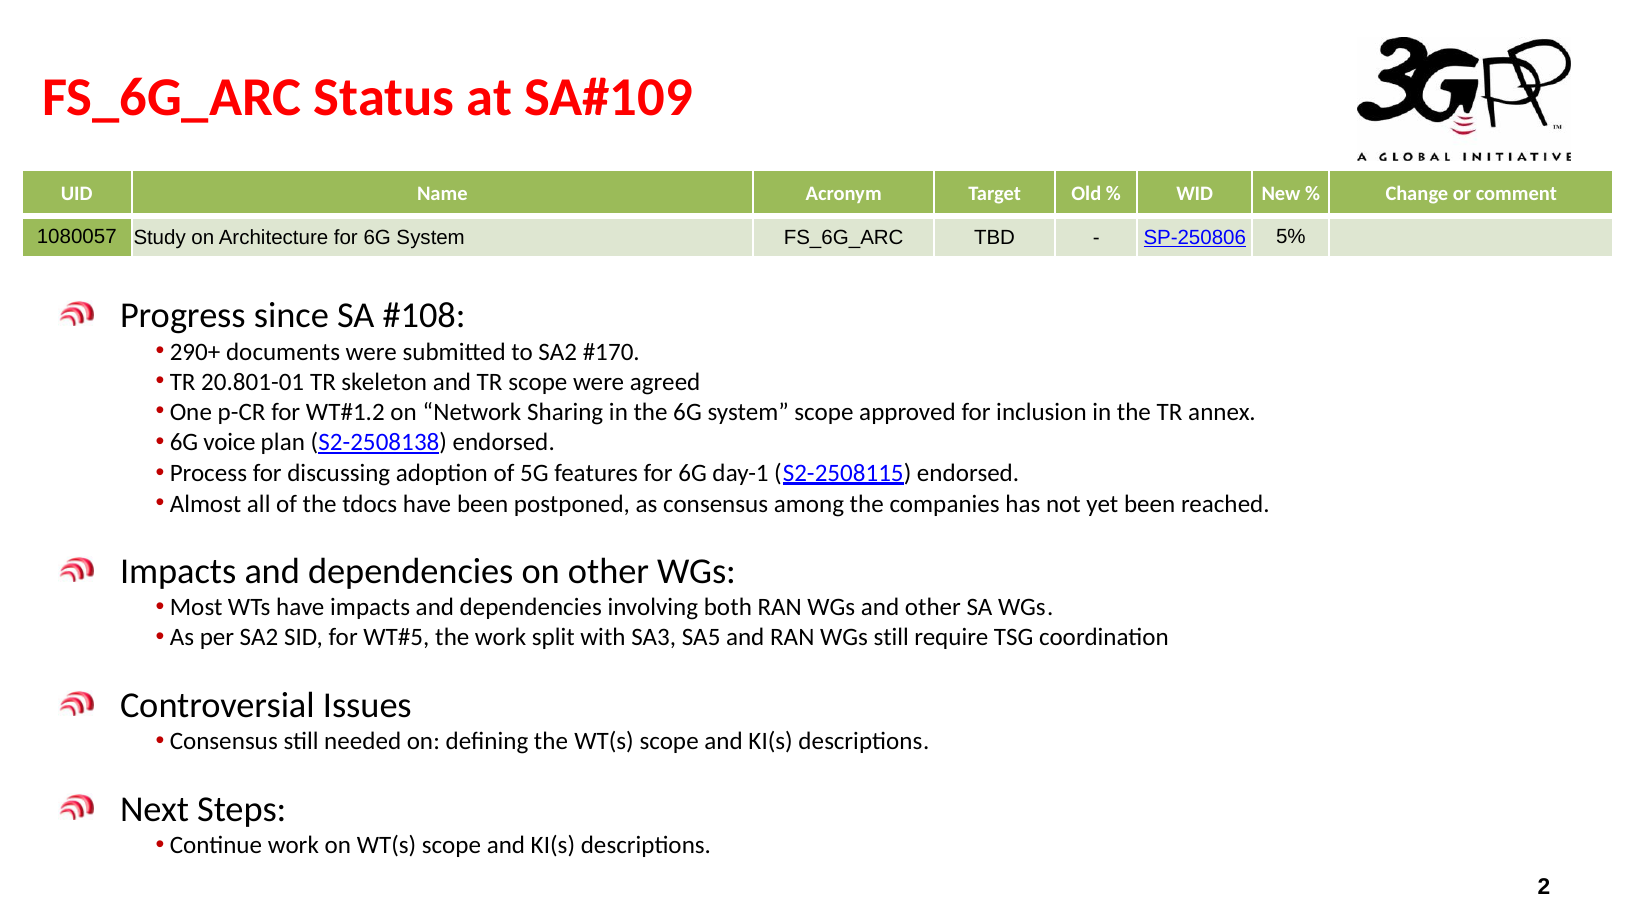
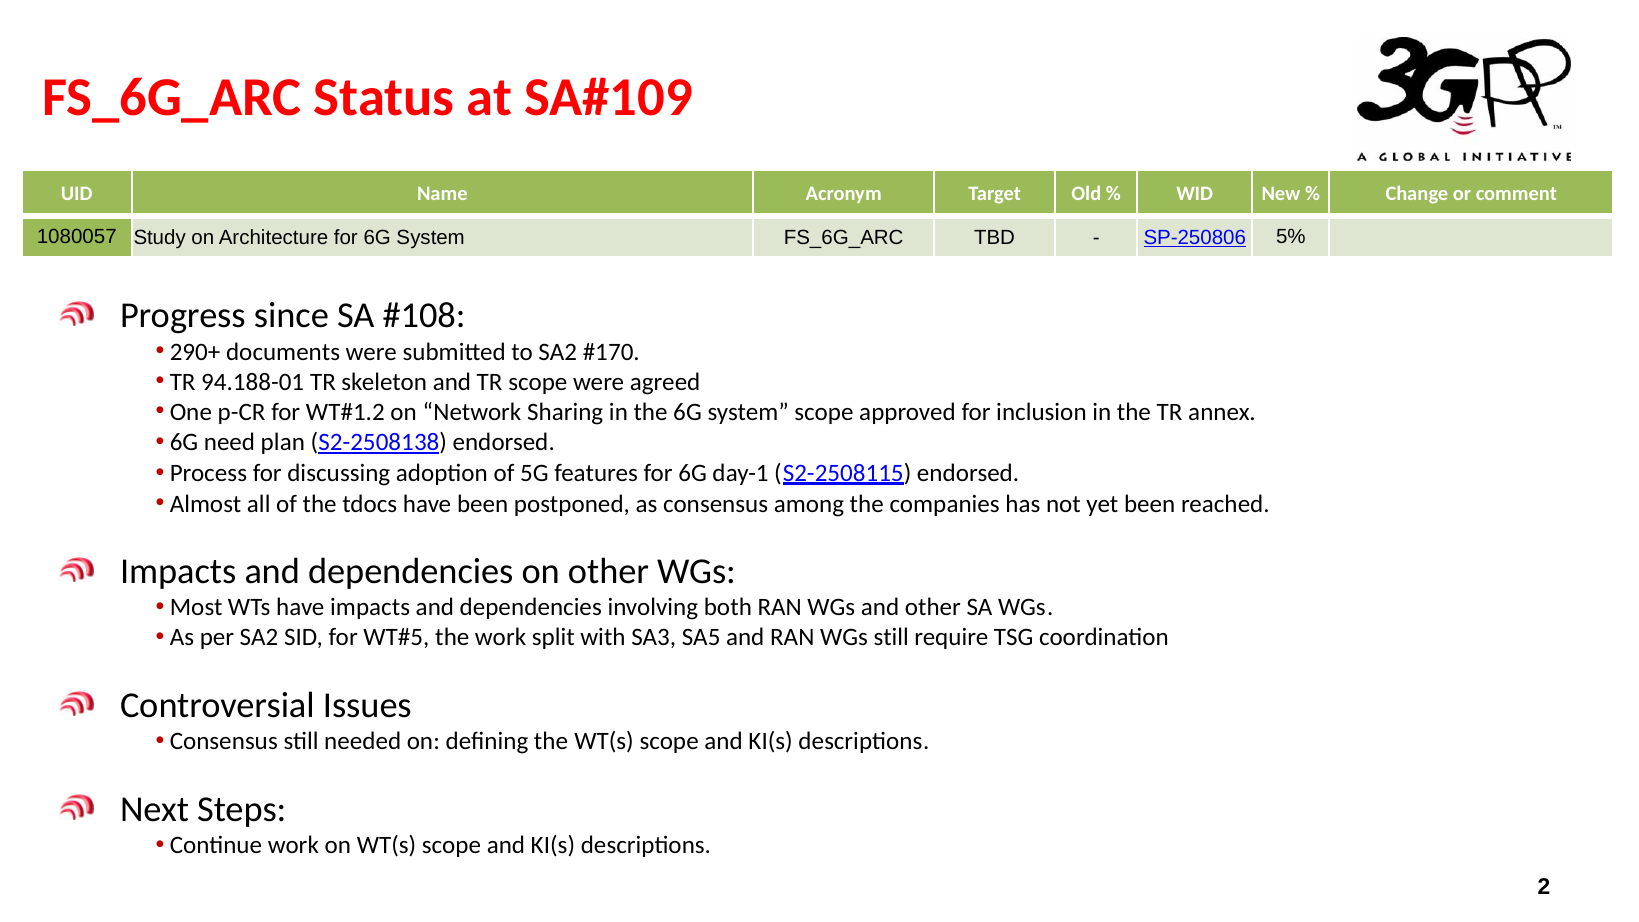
20.801-01: 20.801-01 -> 94.188-01
voice: voice -> need
